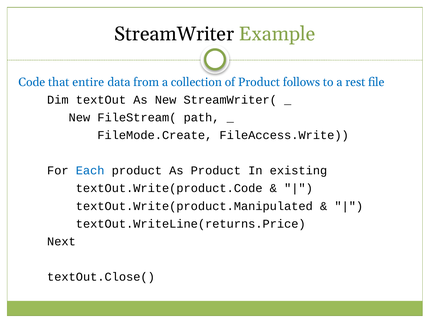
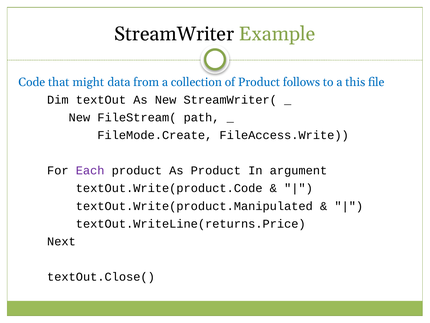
entire: entire -> might
rest: rest -> this
Each colour: blue -> purple
existing: existing -> argument
